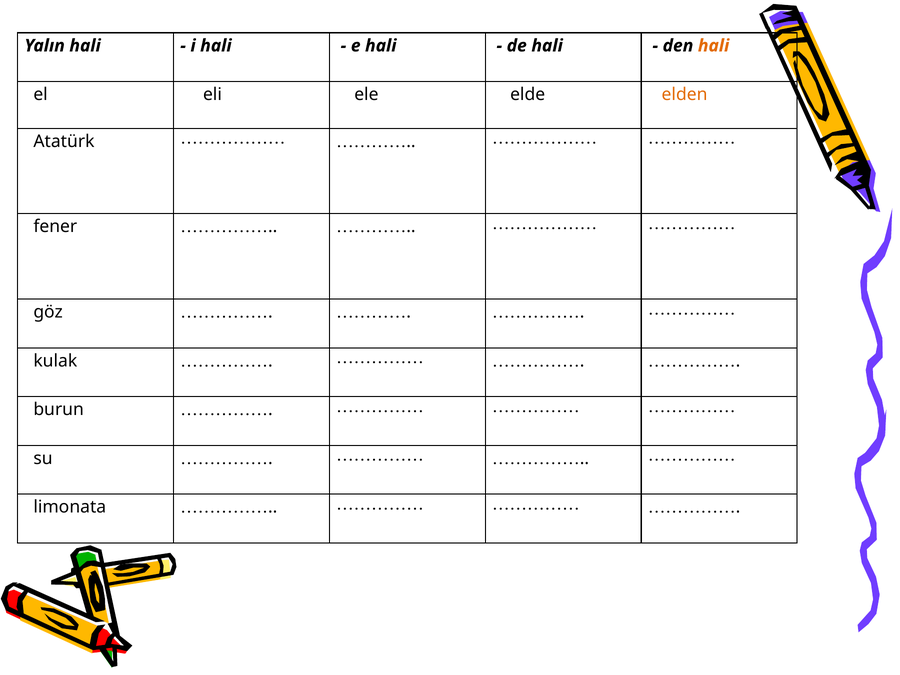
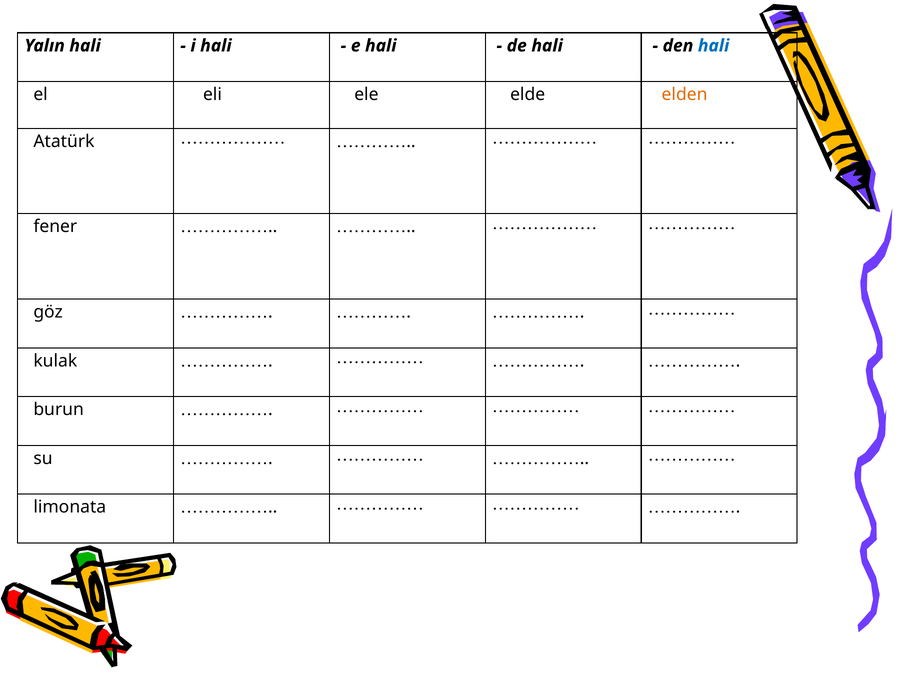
hali at (714, 46) colour: orange -> blue
